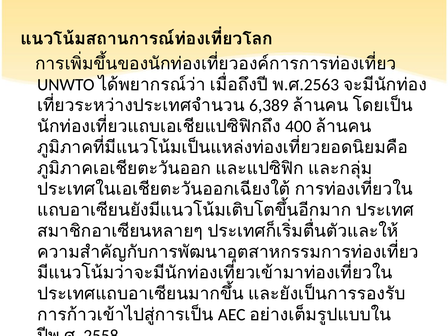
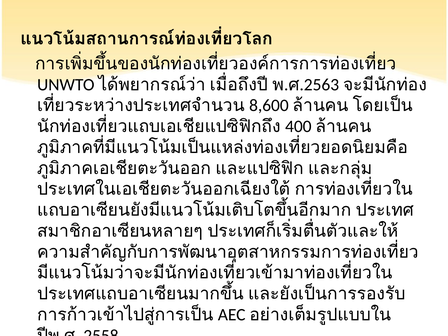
6,389: 6,389 -> 8,600
